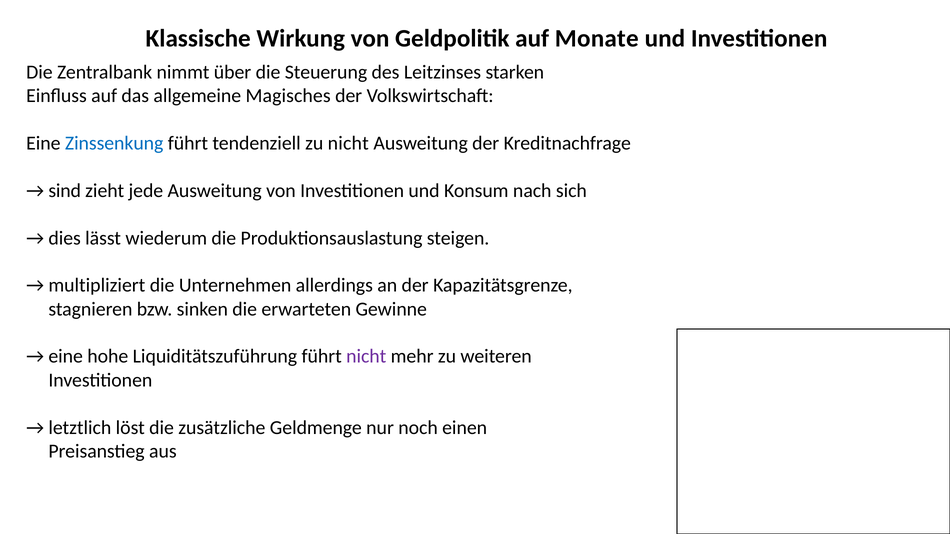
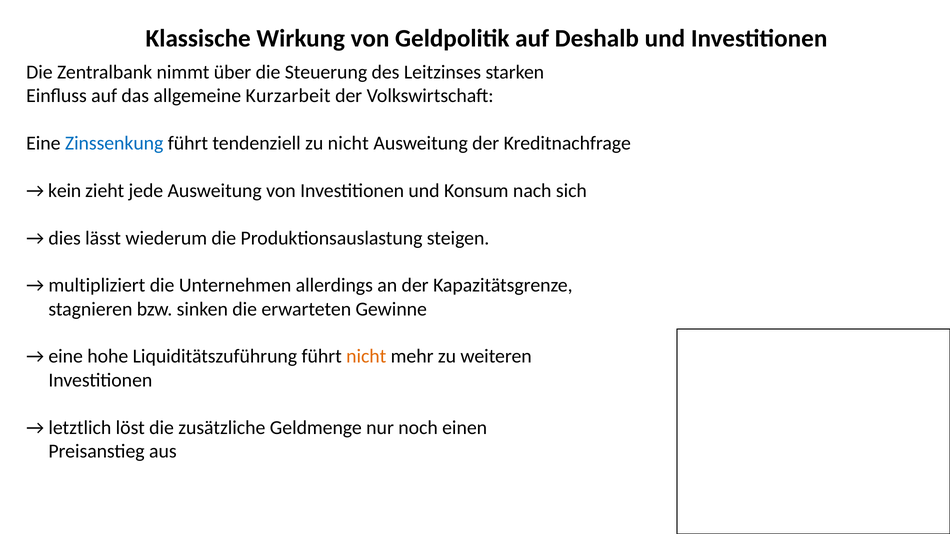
Monate: Monate -> Deshalb
Magisches: Magisches -> Kurzarbeit
sind: sind -> kein
nicht at (366, 357) colour: purple -> orange
